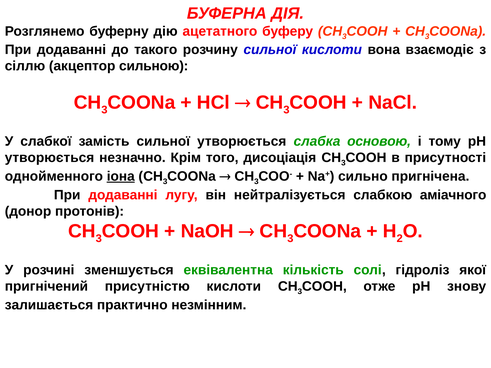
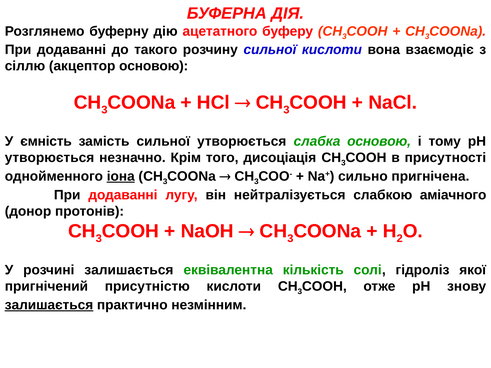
акцептор сильною: сильною -> основою
слабкої: слабкої -> ємність
розчині зменшується: зменшується -> залишається
залишається at (49, 305) underline: none -> present
